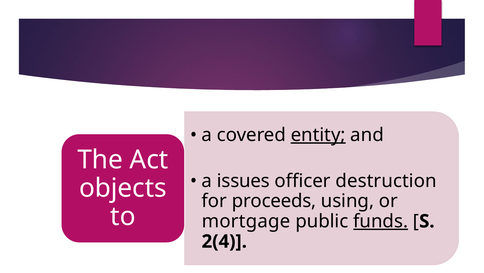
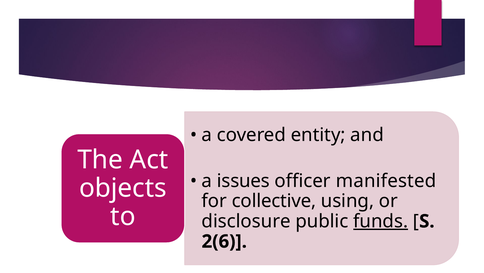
entity underline: present -> none
destruction: destruction -> manifested
proceeds: proceeds -> collective
mortgage: mortgage -> disclosure
2(4: 2(4 -> 2(6
